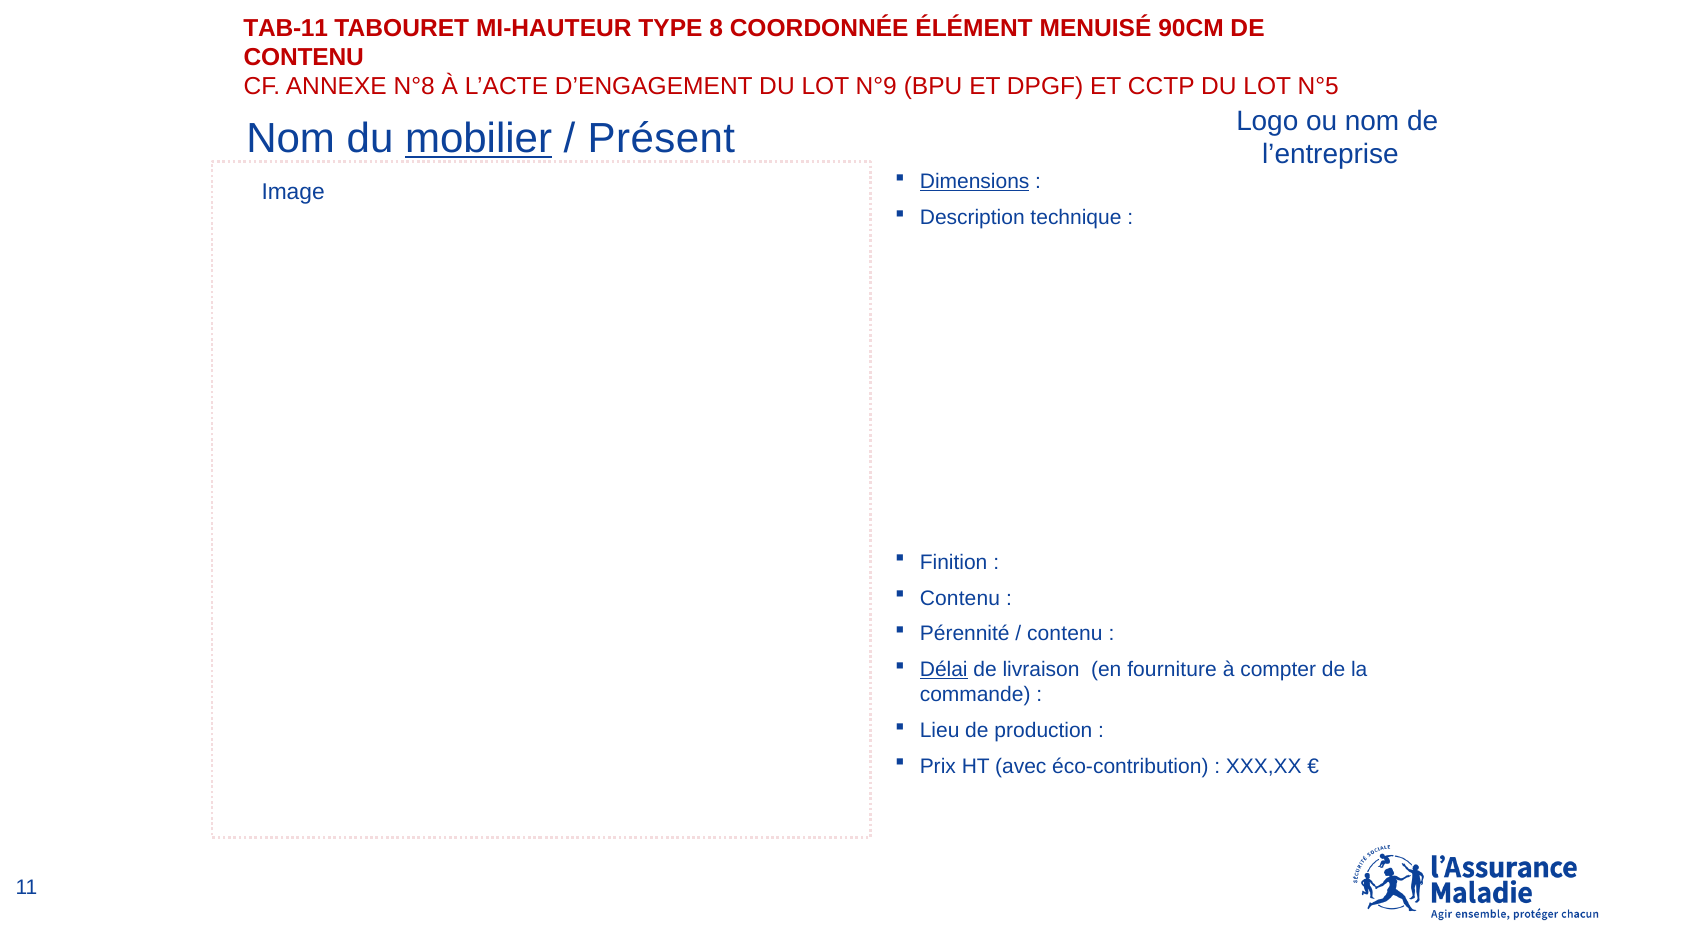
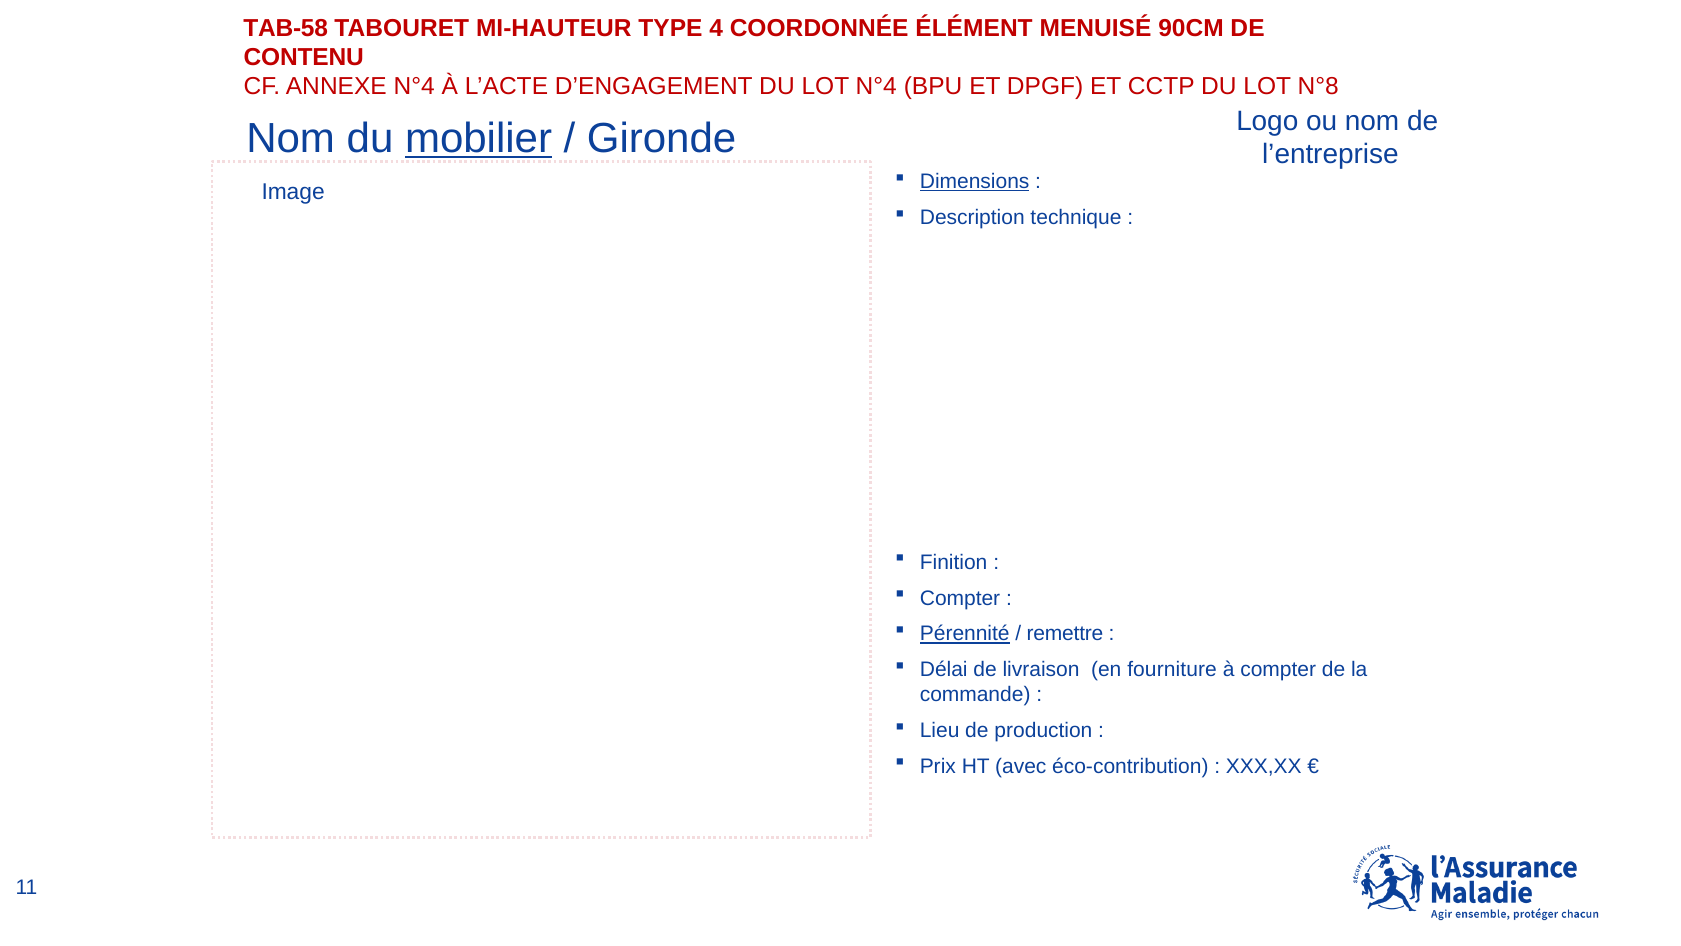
TAB-11: TAB-11 -> TAB-58
8: 8 -> 4
ANNEXE N°8: N°8 -> N°4
LOT N°9: N°9 -> N°4
N°5: N°5 -> N°8
Présent: Présent -> Gironde
Contenu at (960, 598): Contenu -> Compter
Pérennité underline: none -> present
contenu at (1065, 634): contenu -> remettre
Délai underline: present -> none
